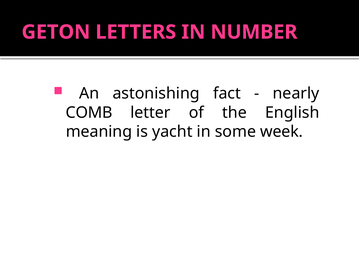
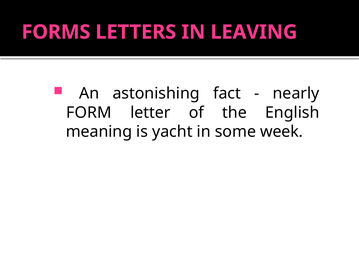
GETON: GETON -> FORMS
NUMBER: NUMBER -> LEAVING
COMB: COMB -> FORM
